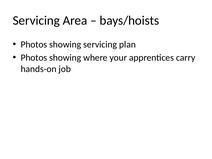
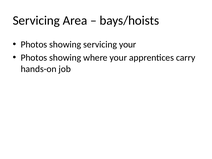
servicing plan: plan -> your
